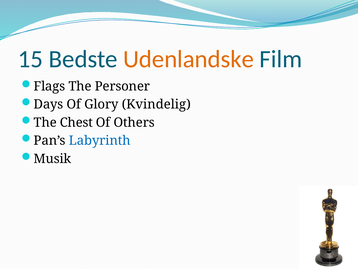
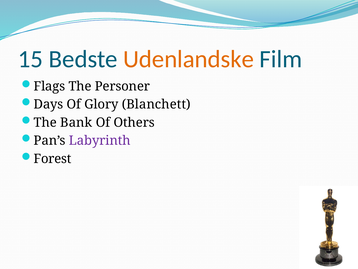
Kvindelig: Kvindelig -> Blanchett
Chest: Chest -> Bank
Labyrinth colour: blue -> purple
Musik: Musik -> Forest
